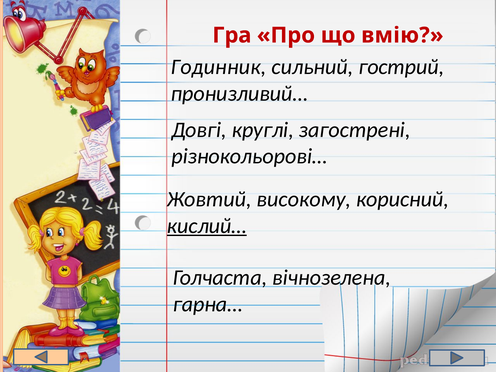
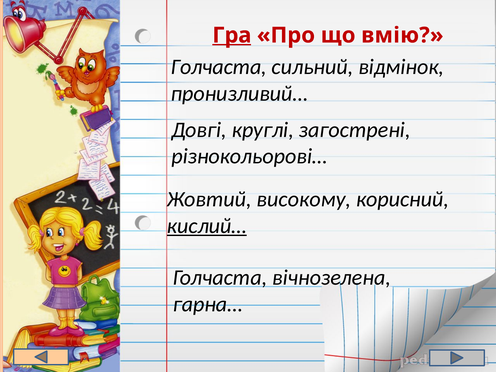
Гра underline: none -> present
Годинник at (219, 67): Годинник -> Голчаста
гострий: гострий -> відмінок
